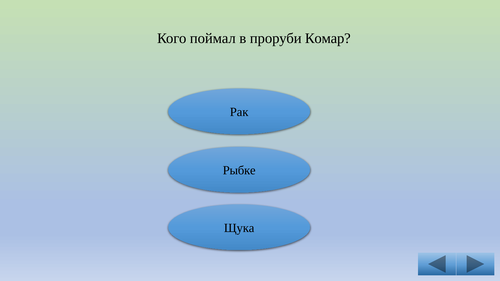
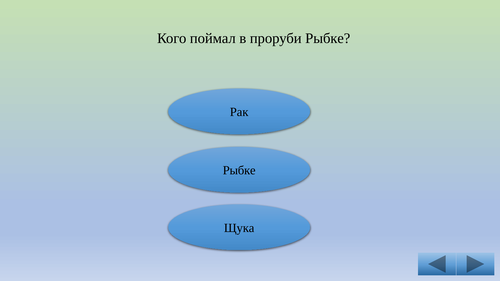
проруби Комар: Комар -> Рыбке
